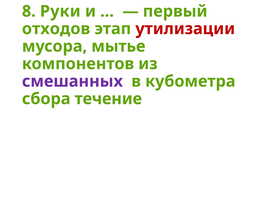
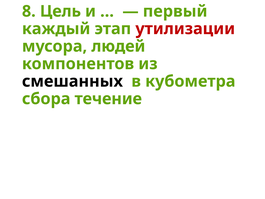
Руки: Руки -> Цель
отходов: отходов -> каждый
мытье: мытье -> людей
смешанных colour: purple -> black
